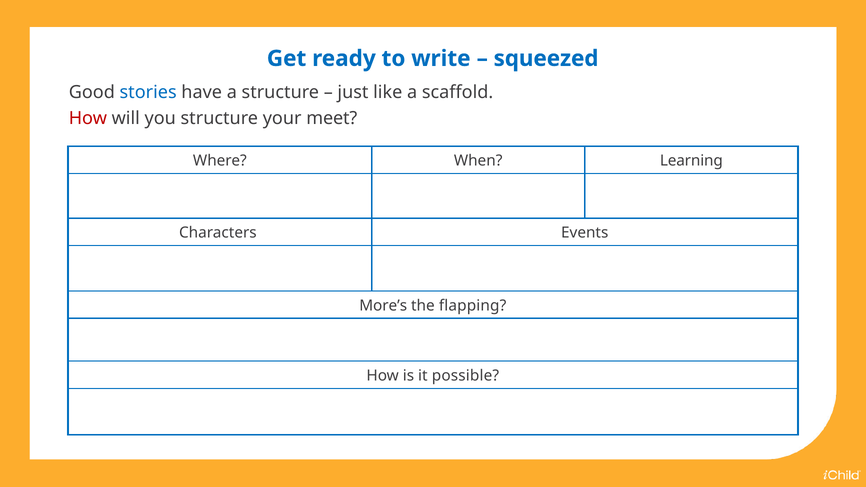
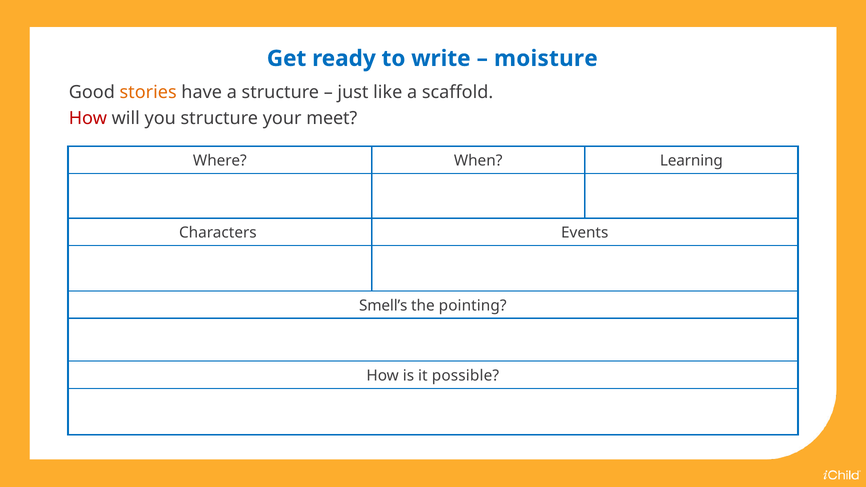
squeezed: squeezed -> moisture
stories colour: blue -> orange
More’s: More’s -> Smell’s
flapping: flapping -> pointing
